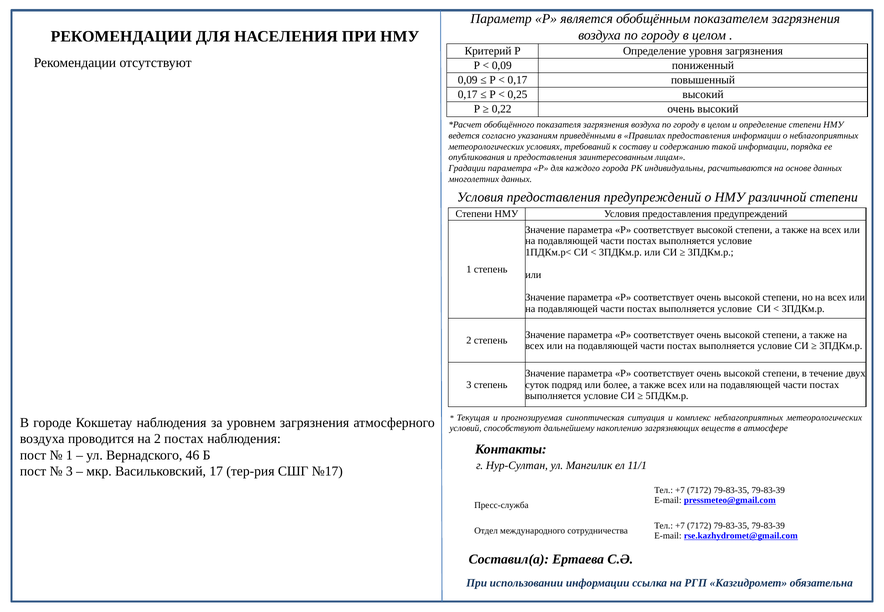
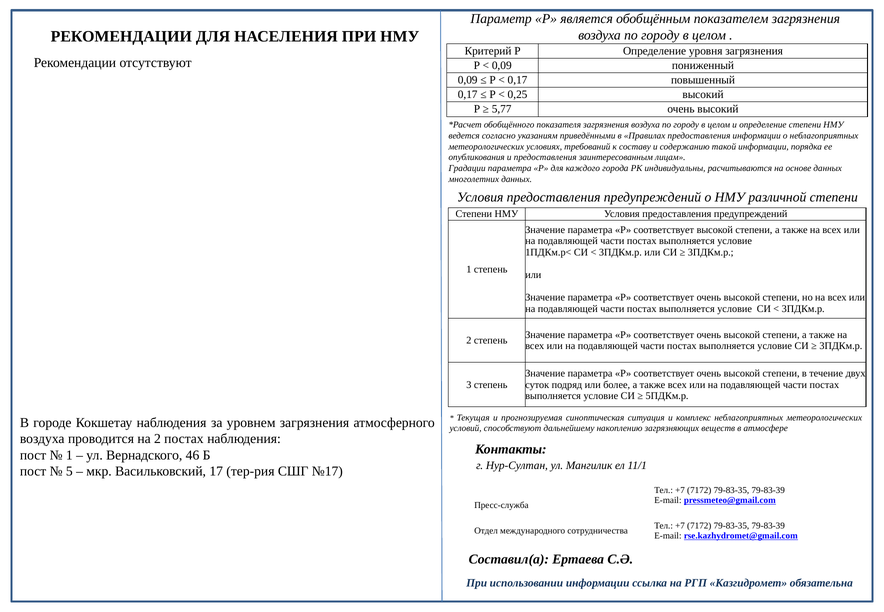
0,22: 0,22 -> 5,77
3 at (69, 471): 3 -> 5
